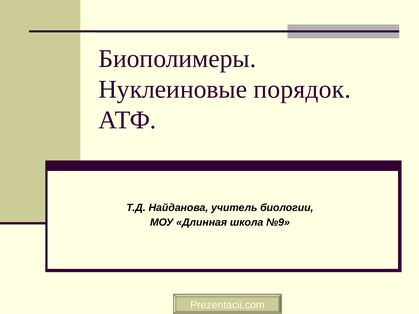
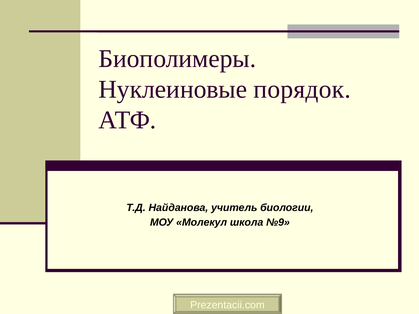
Длинная: Длинная -> Молекул
